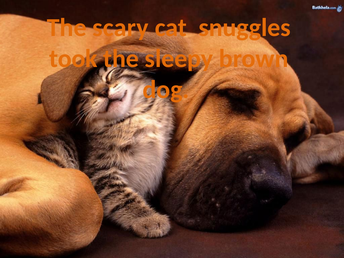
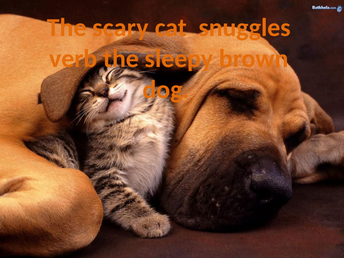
took: took -> verb
